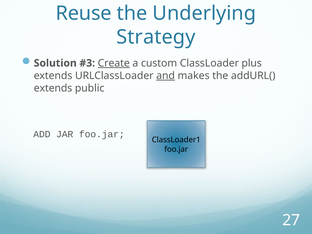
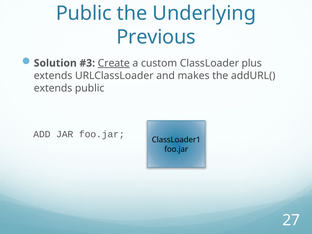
Reuse at (84, 13): Reuse -> Public
Strategy: Strategy -> Previous
and underline: present -> none
